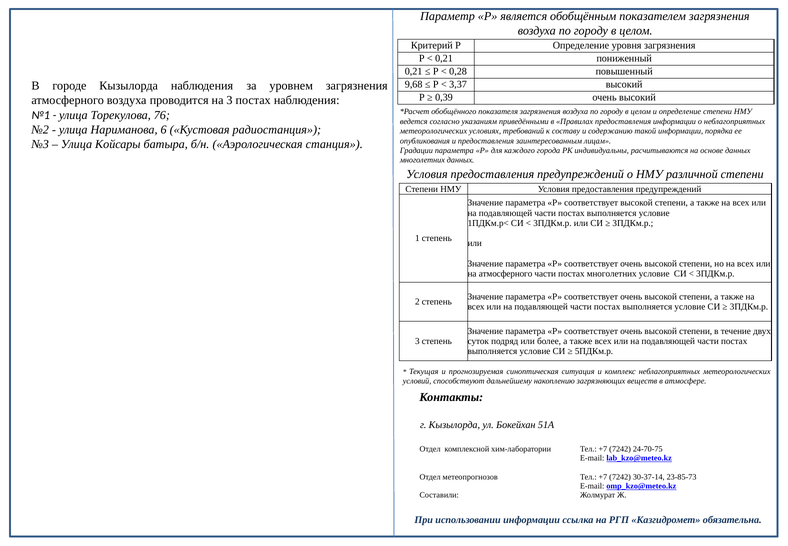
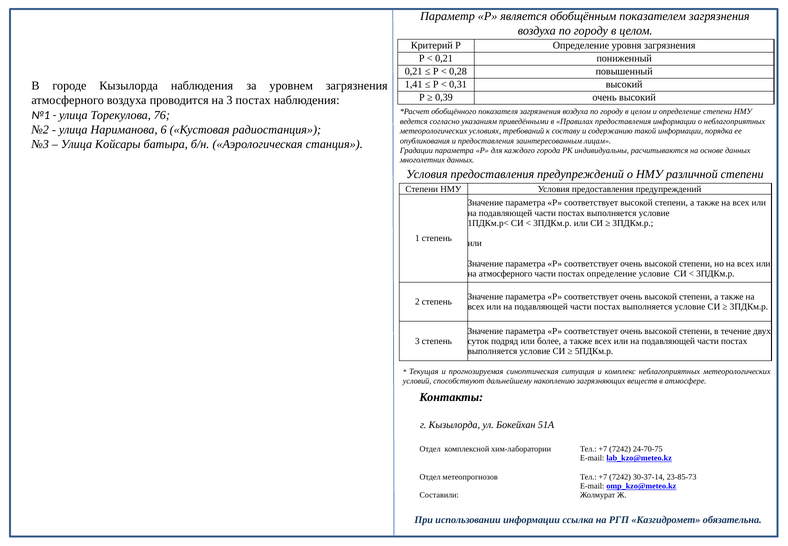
9,68: 9,68 -> 1,41
3,37: 3,37 -> 0,31
постах многолетних: многолетних -> определение
